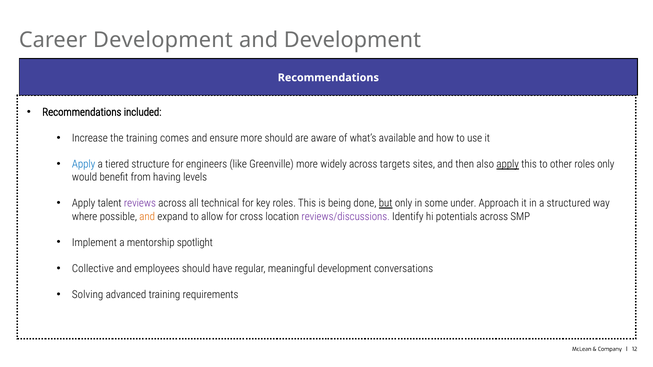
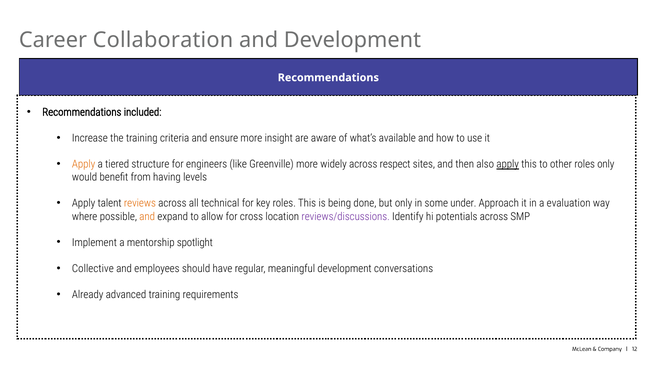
Career Development: Development -> Collaboration
comes: comes -> criteria
more should: should -> insight
Apply at (84, 164) colour: blue -> orange
targets: targets -> respect
reviews colour: purple -> orange
but underline: present -> none
structured: structured -> evaluation
Solving: Solving -> Already
